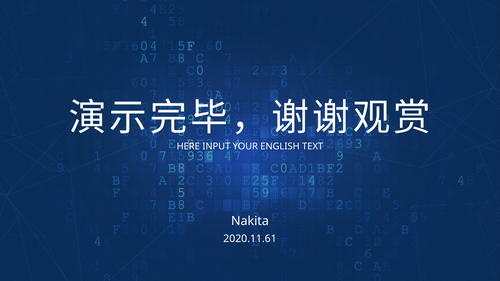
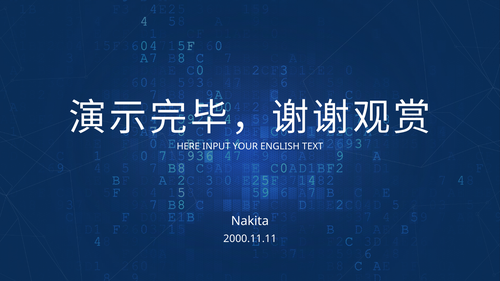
2020.11.61: 2020.11.61 -> 2000.11.11
